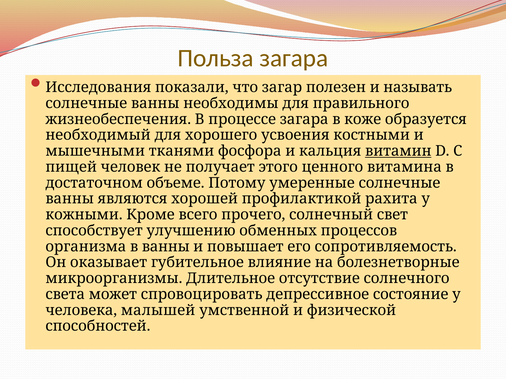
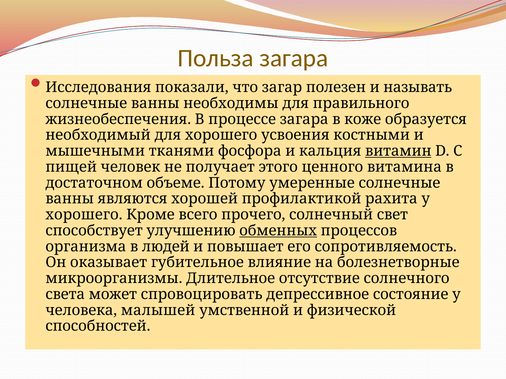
кожными at (84, 215): кожными -> хорошего
обменных underline: none -> present
в ванны: ванны -> людей
